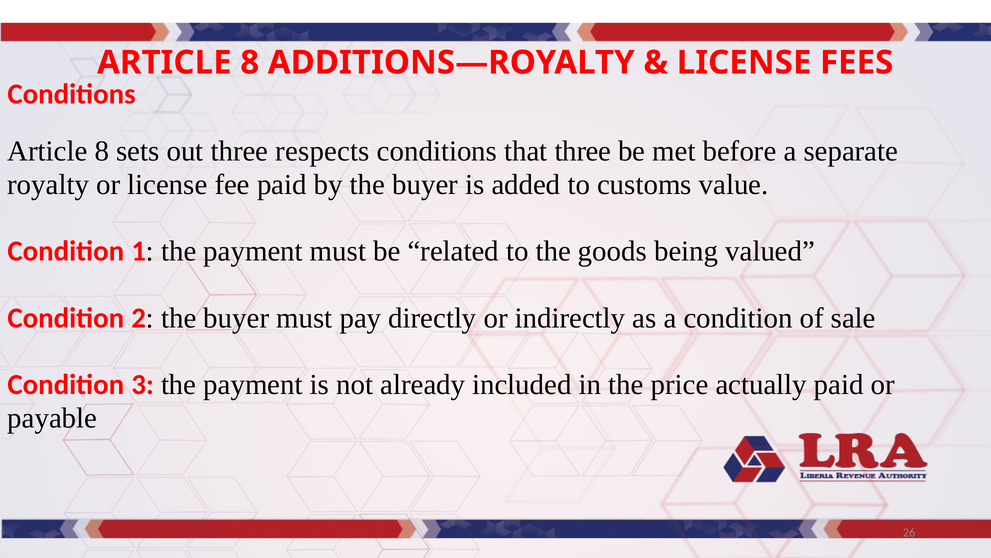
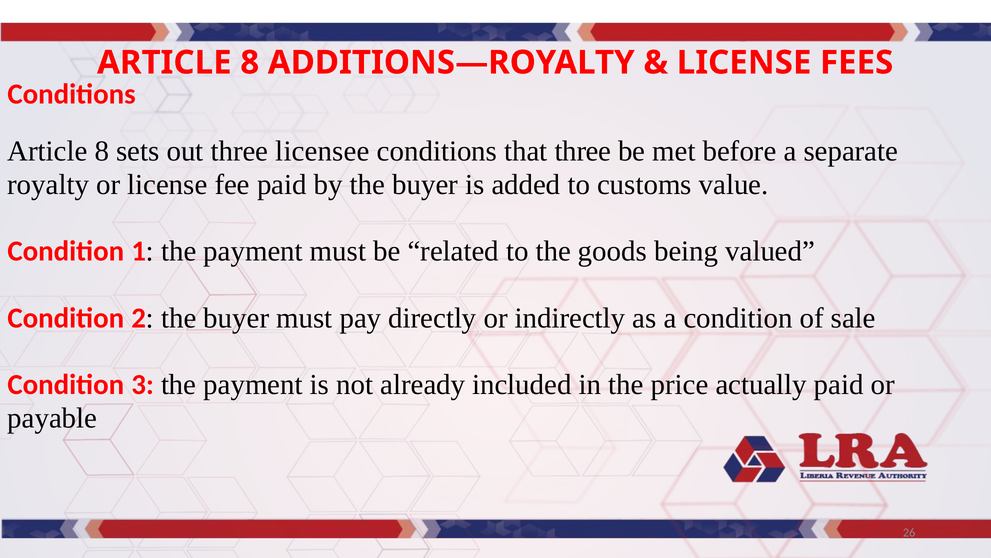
respects: respects -> licensee
